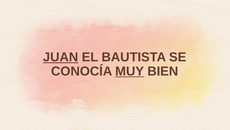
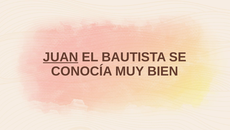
MUY underline: present -> none
